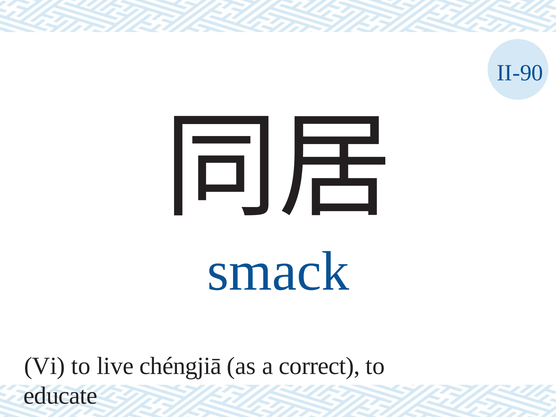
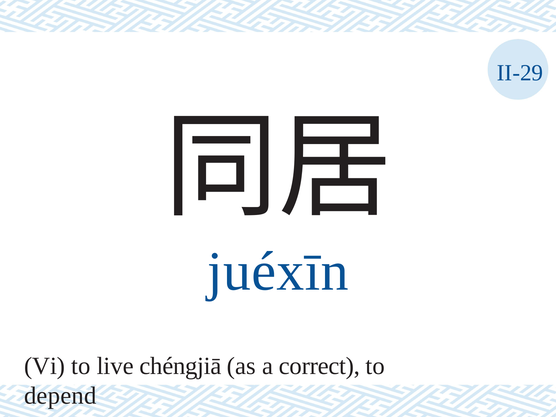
II-90: II-90 -> II-29
smack: smack -> juéxīn
educate: educate -> depend
